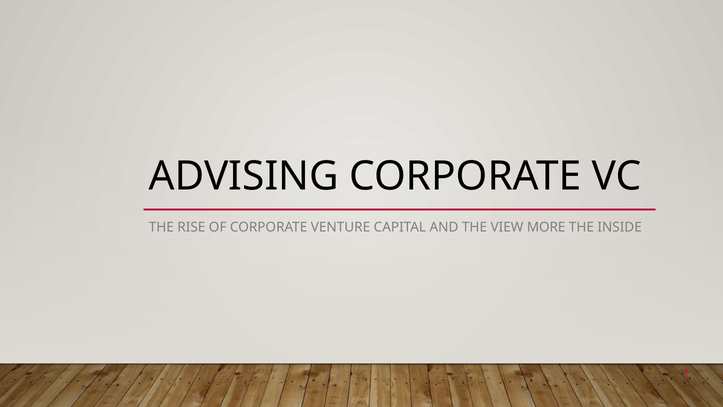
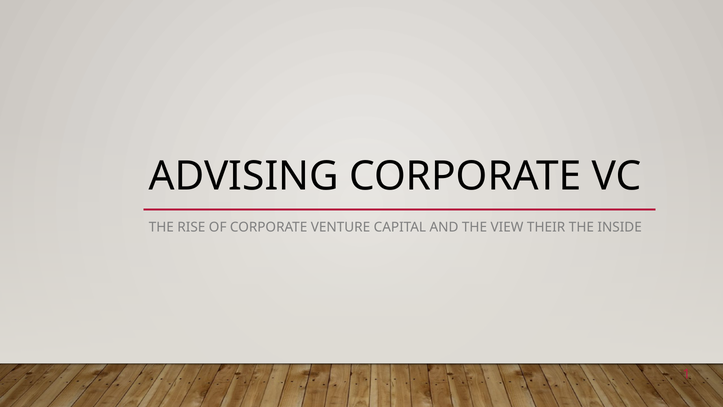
MORE: MORE -> THEIR
